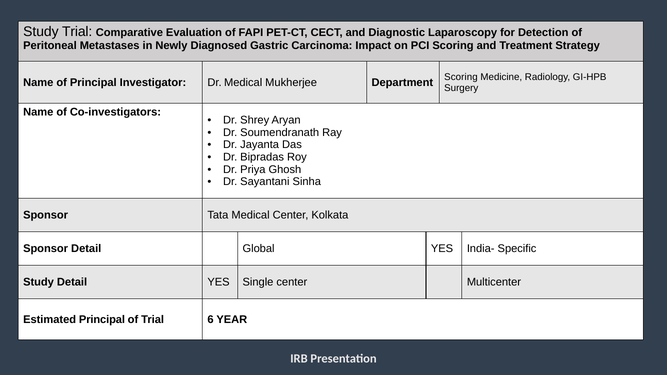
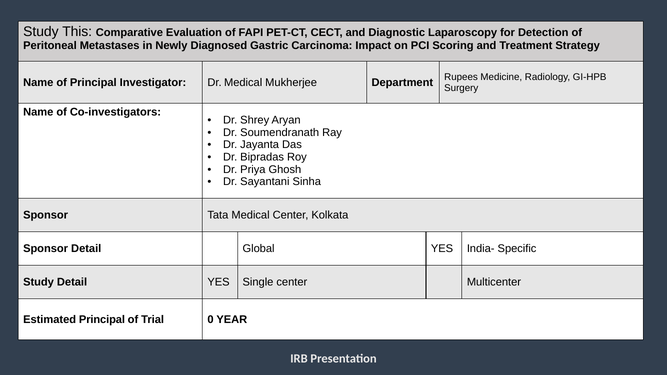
Study Trial: Trial -> This
Department Scoring: Scoring -> Rupees
6: 6 -> 0
